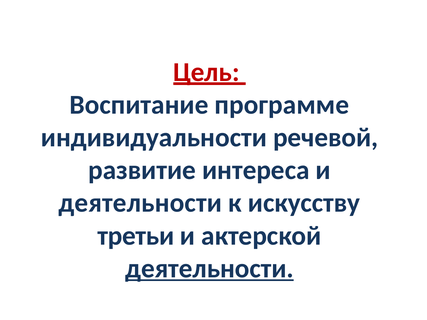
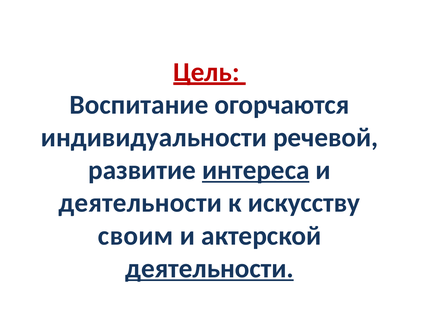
программе: программе -> огорчаются
интереса underline: none -> present
третьи: третьи -> своим
